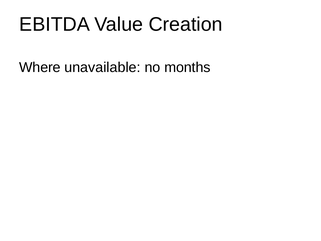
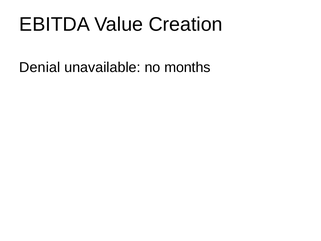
Where: Where -> Denial
